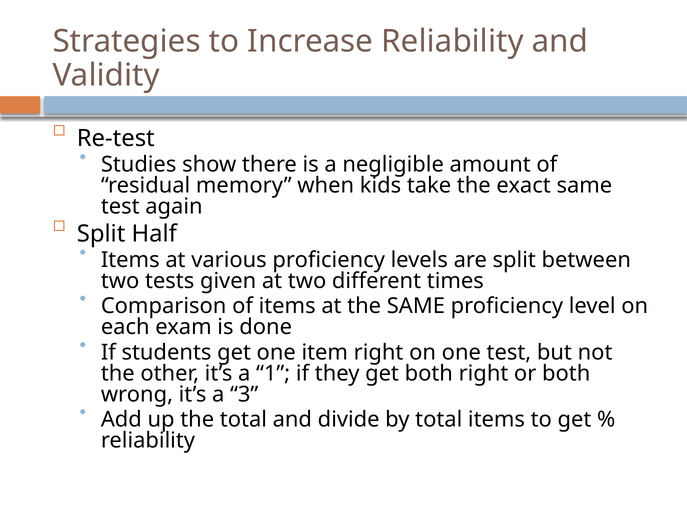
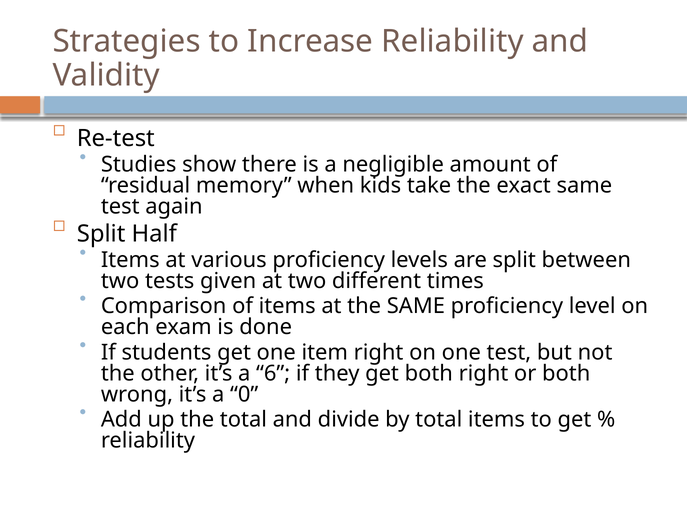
1: 1 -> 6
3: 3 -> 0
